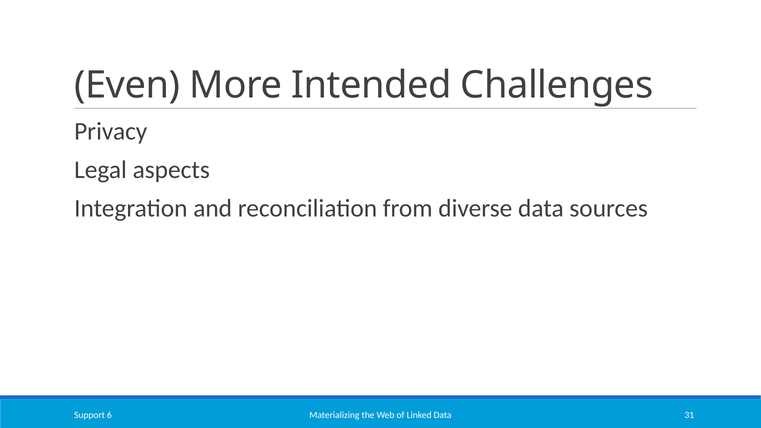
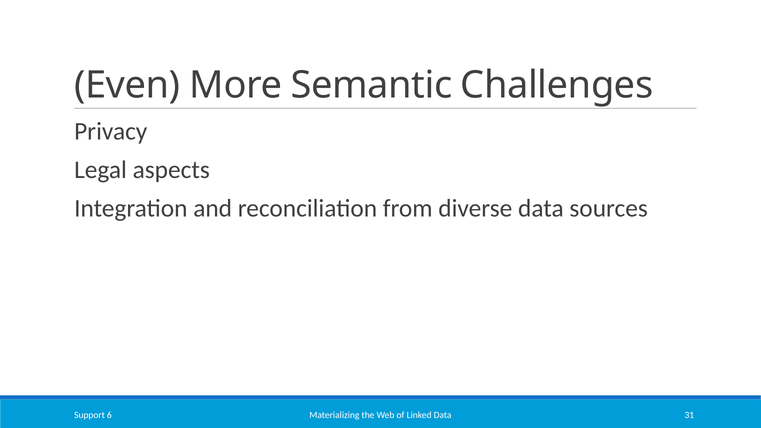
Intended: Intended -> Semantic
